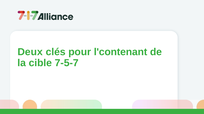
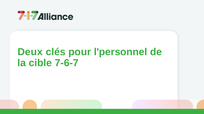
l'contenant: l'contenant -> l'personnel
7-5-7: 7-5-7 -> 7-6-7
